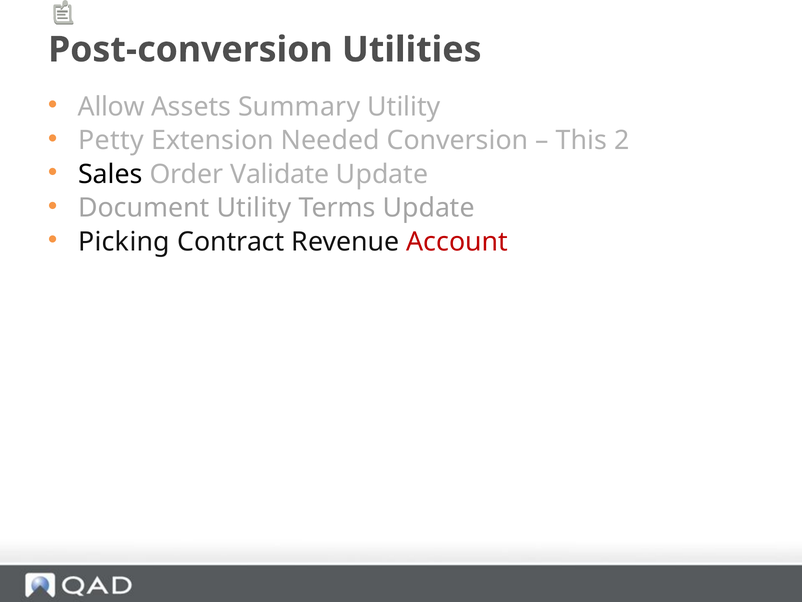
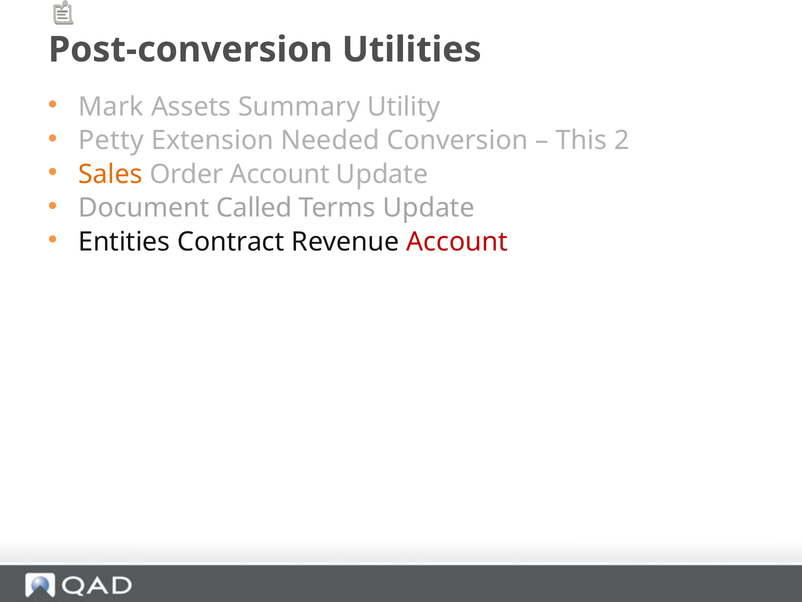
Allow: Allow -> Mark
Sales colour: black -> orange
Order Validate: Validate -> Account
Document Utility: Utility -> Called
Picking: Picking -> Entities
